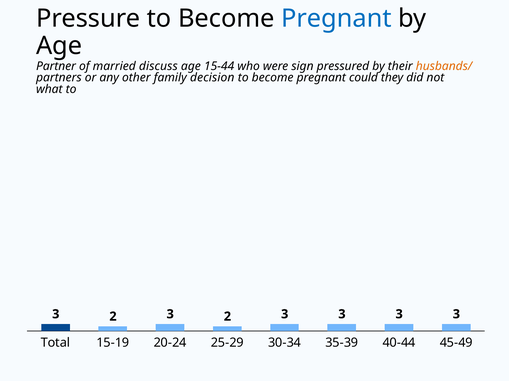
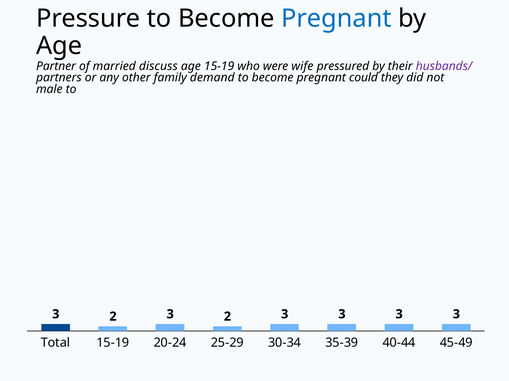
age 15-44: 15-44 -> 15-19
sign: sign -> wife
husbands/ colour: orange -> purple
decision: decision -> demand
what: what -> male
